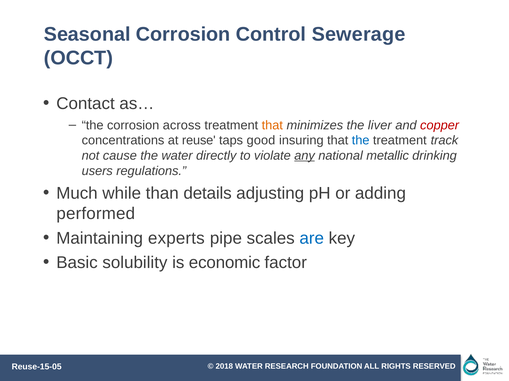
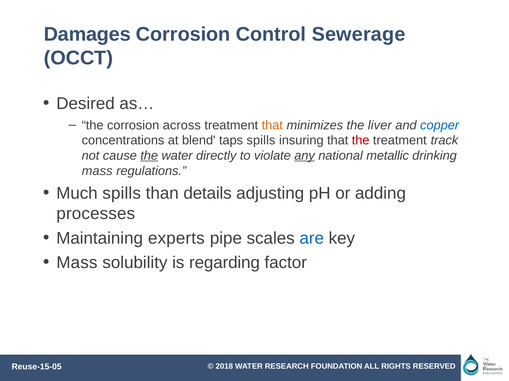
Seasonal: Seasonal -> Damages
Contact: Contact -> Desired
copper colour: red -> blue
reuse: reuse -> blend
taps good: good -> spills
the at (361, 141) colour: blue -> red
the at (149, 156) underline: none -> present
users at (97, 171): users -> mass
Much while: while -> spills
performed: performed -> processes
Basic at (77, 263): Basic -> Mass
economic: economic -> regarding
